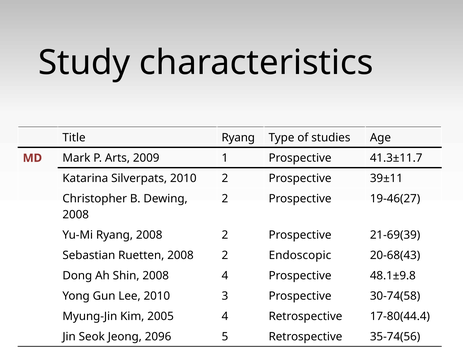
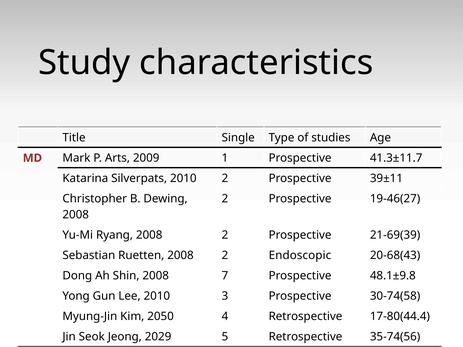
Title Ryang: Ryang -> Single
2008 4: 4 -> 7
2005: 2005 -> 2050
2096: 2096 -> 2029
